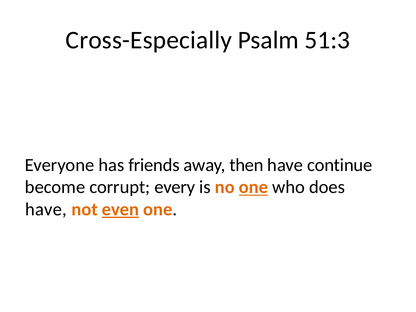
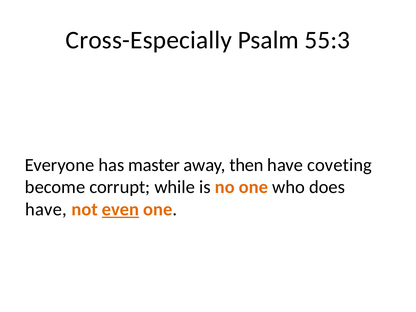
51:3: 51:3 -> 55:3
friends: friends -> master
continue: continue -> coveting
every: every -> while
one at (254, 187) underline: present -> none
